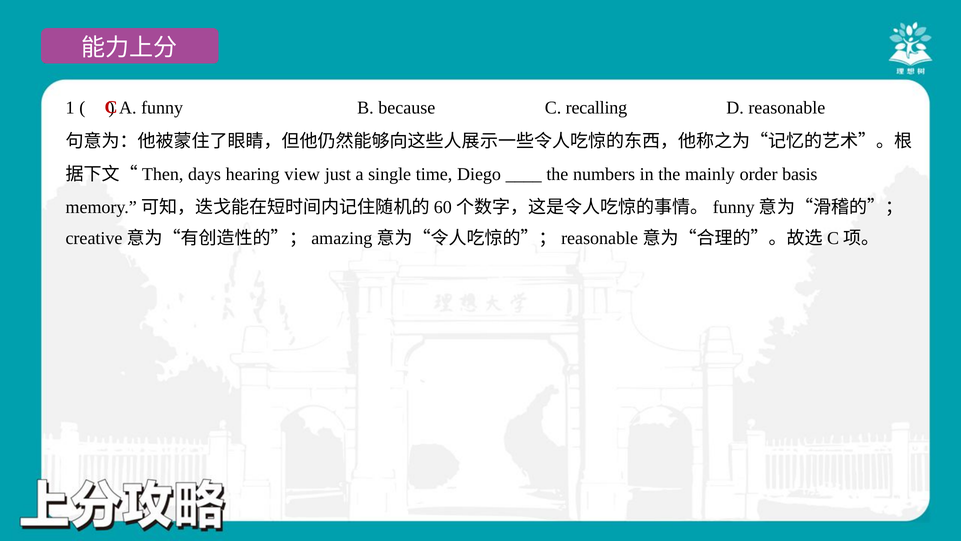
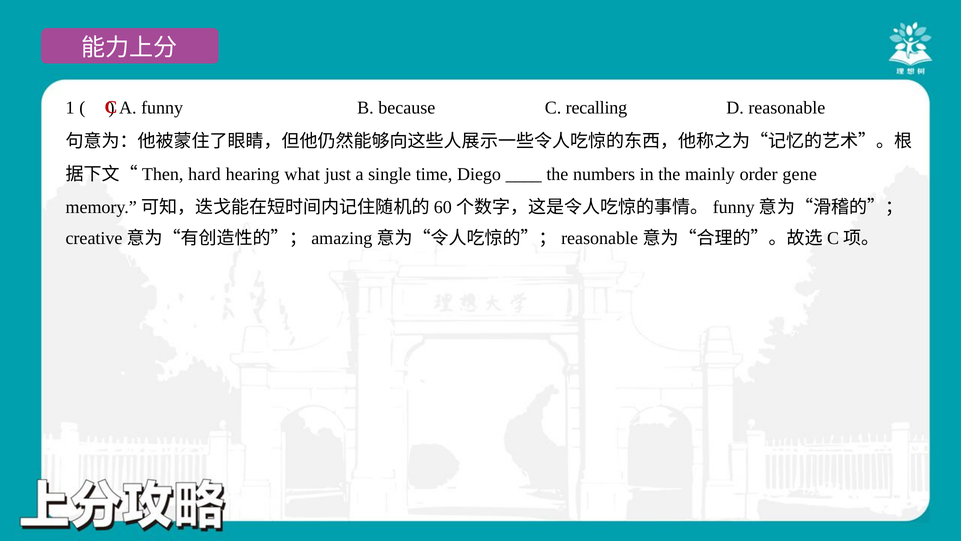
days: days -> hard
view: view -> what
basis: basis -> gene
